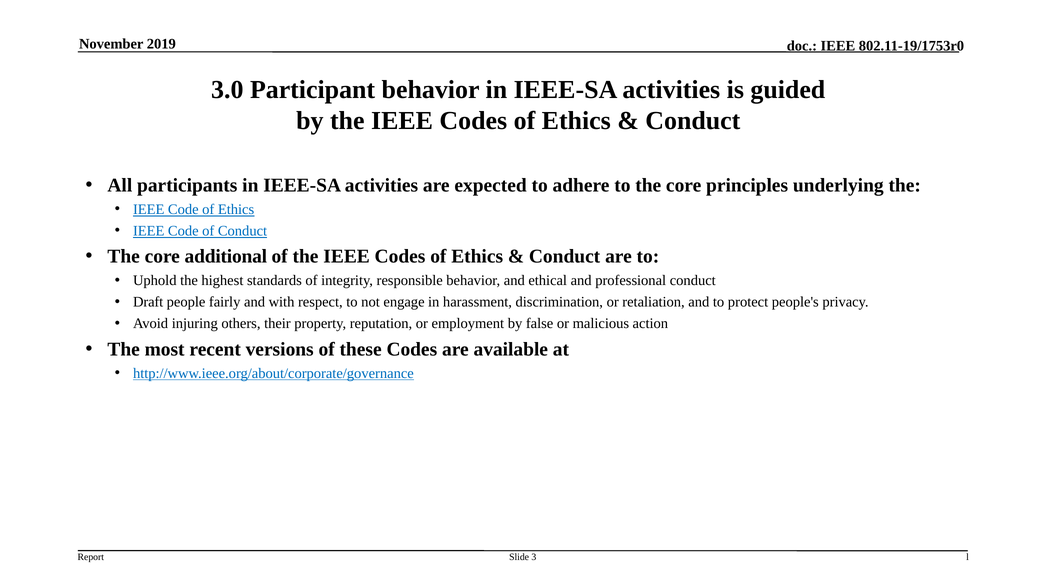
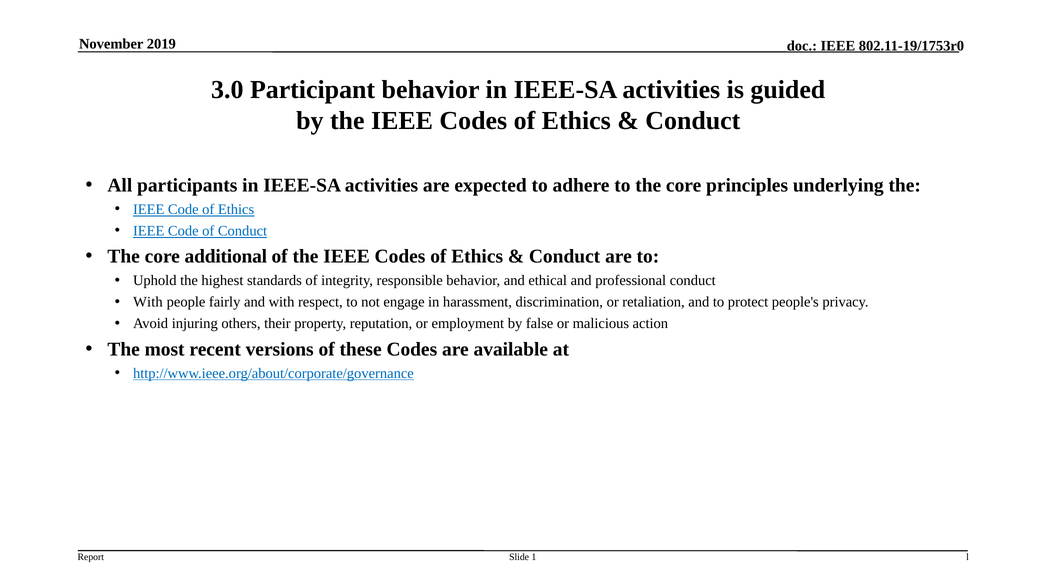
Draft at (148, 302): Draft -> With
3: 3 -> 1
